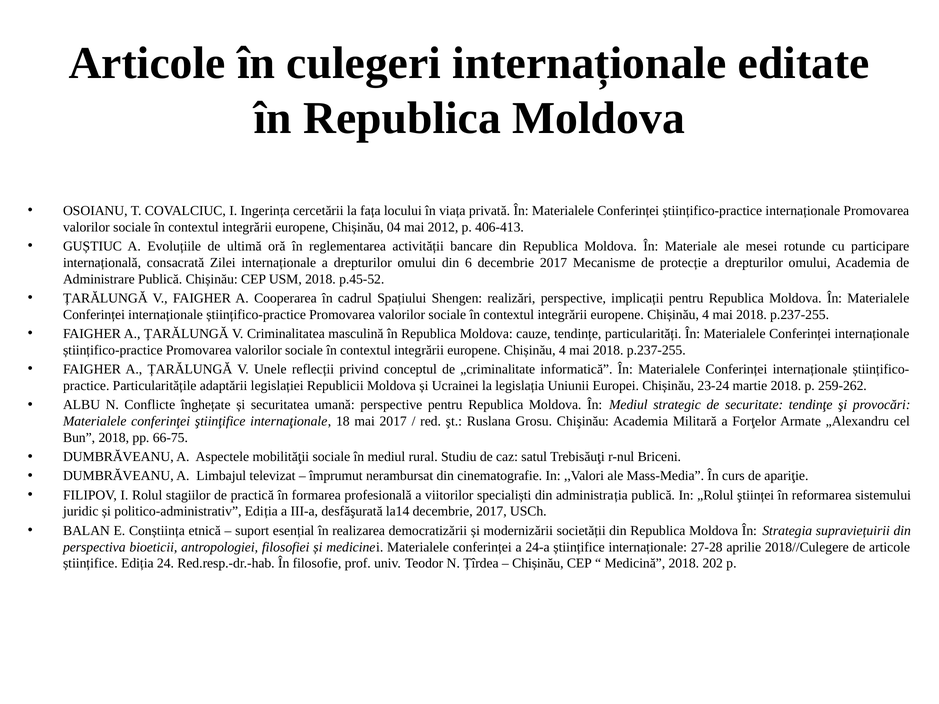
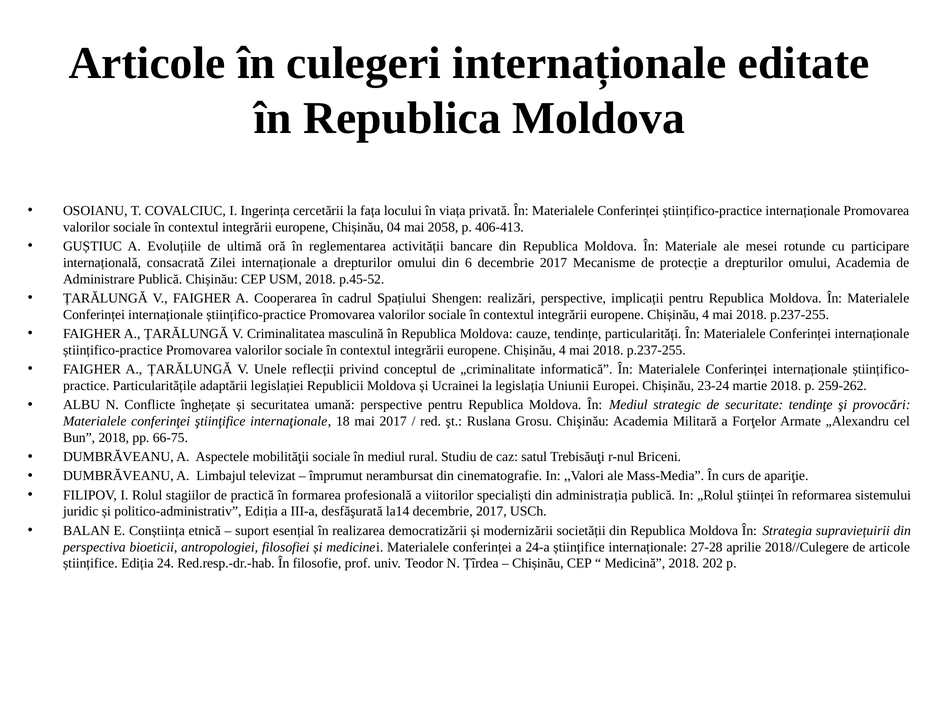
2012: 2012 -> 2058
